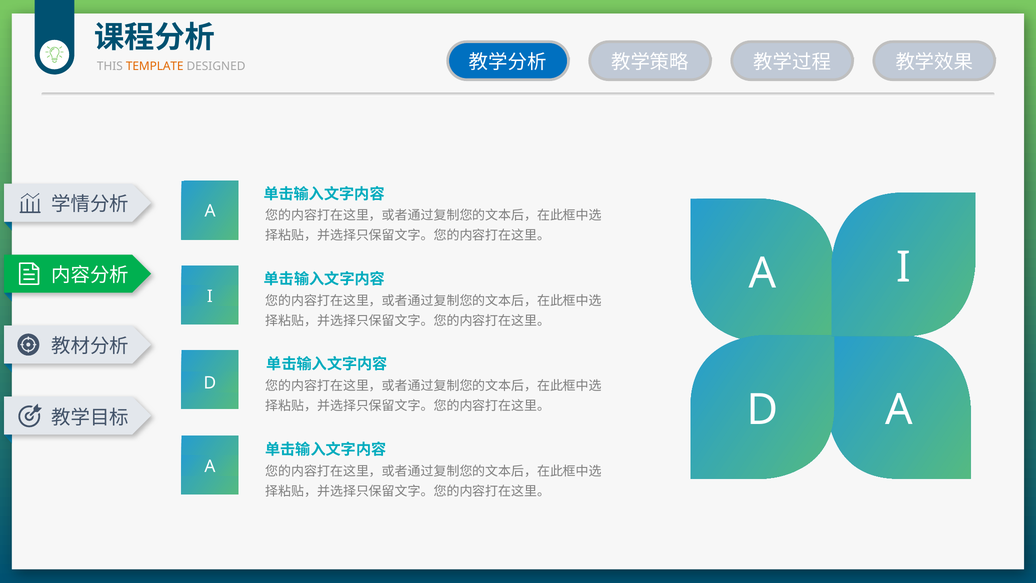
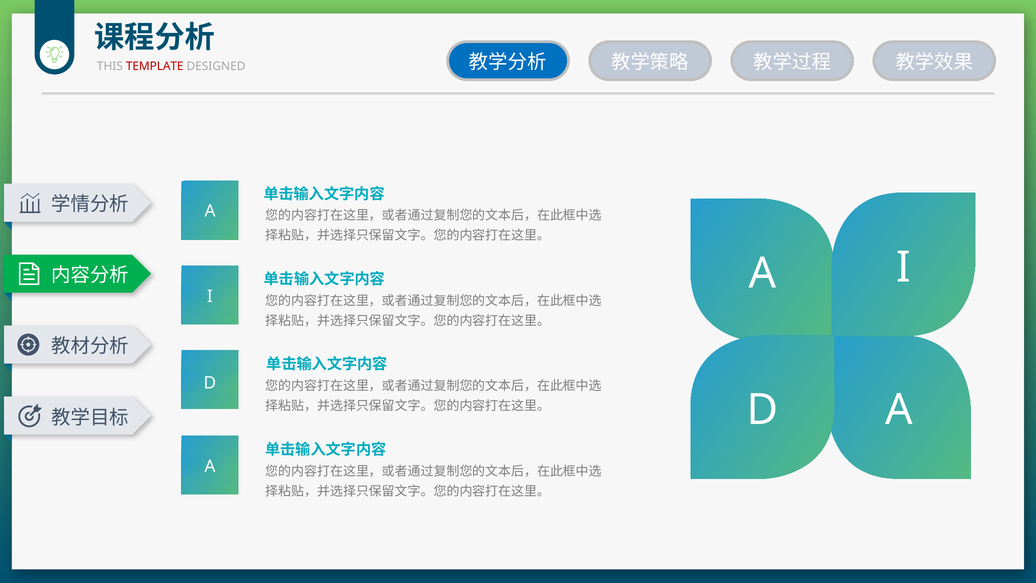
TEMPLATE colour: orange -> red
